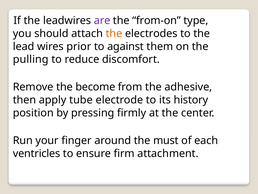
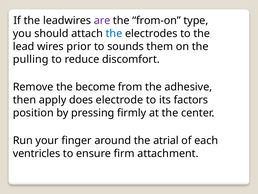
the at (114, 33) colour: orange -> blue
against: against -> sounds
tube: tube -> does
history: history -> factors
must: must -> atrial
